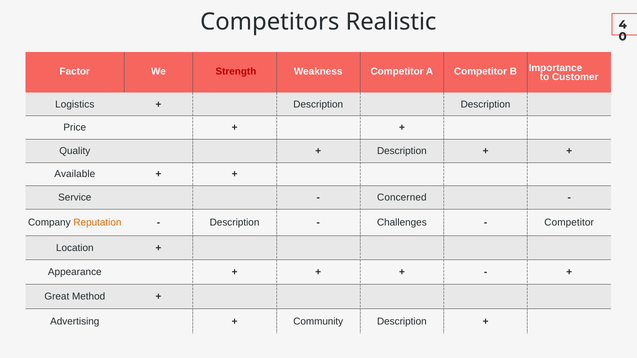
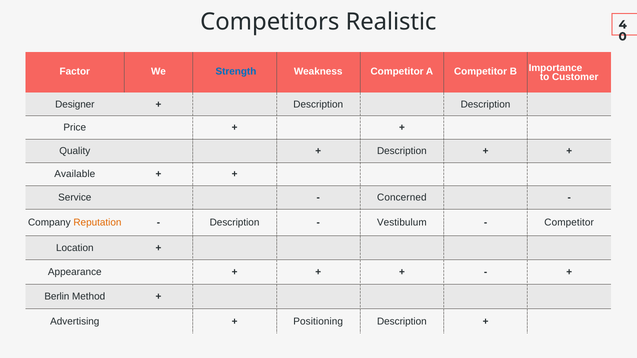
Strength colour: red -> blue
Logistics: Logistics -> Designer
Challenges: Challenges -> Vestibulum
Great: Great -> Berlin
Community: Community -> Positioning
